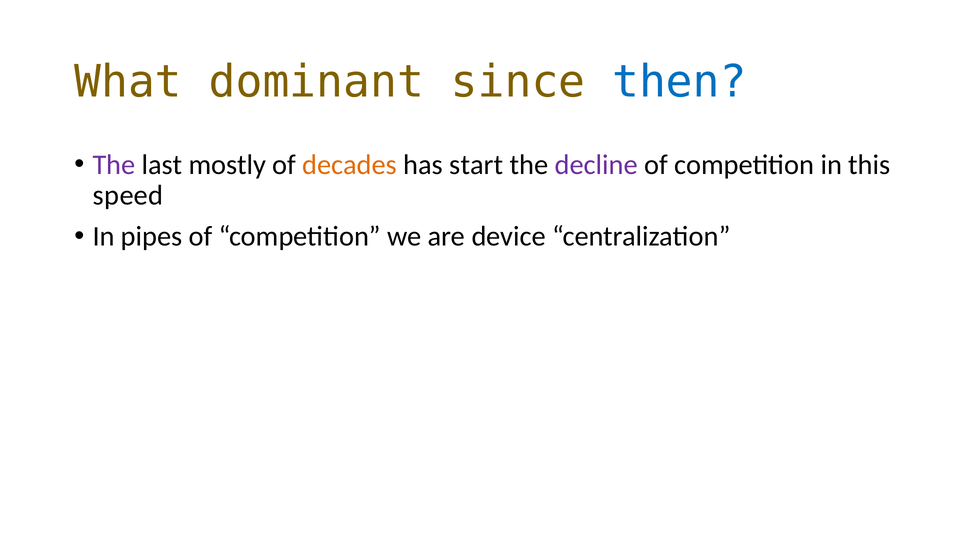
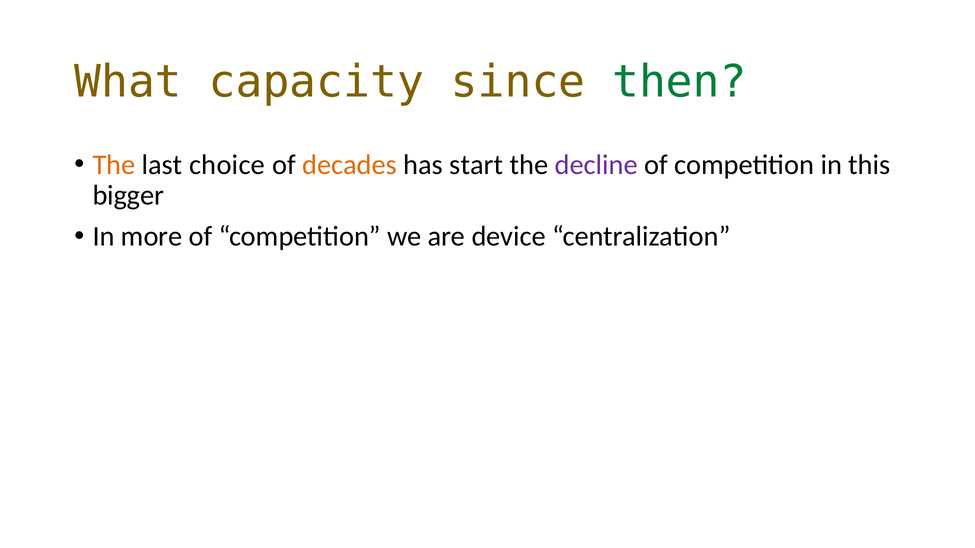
dominant: dominant -> capacity
then colour: blue -> green
The at (114, 165) colour: purple -> orange
mostly: mostly -> choice
speed: speed -> bigger
pipes: pipes -> more
